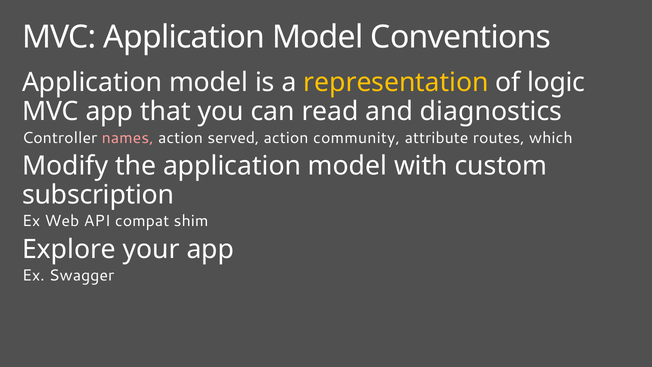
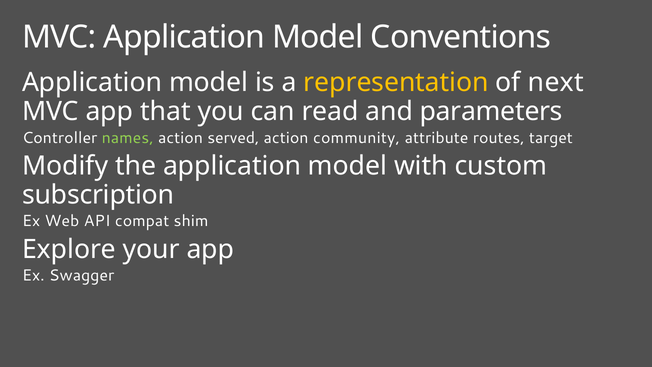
logic: logic -> next
diagnostics: diagnostics -> parameters
names colour: pink -> light green
which: which -> target
